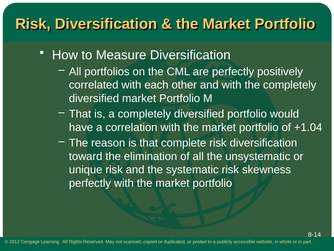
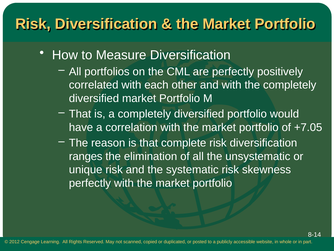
+1.04: +1.04 -> +7.05
toward: toward -> ranges
